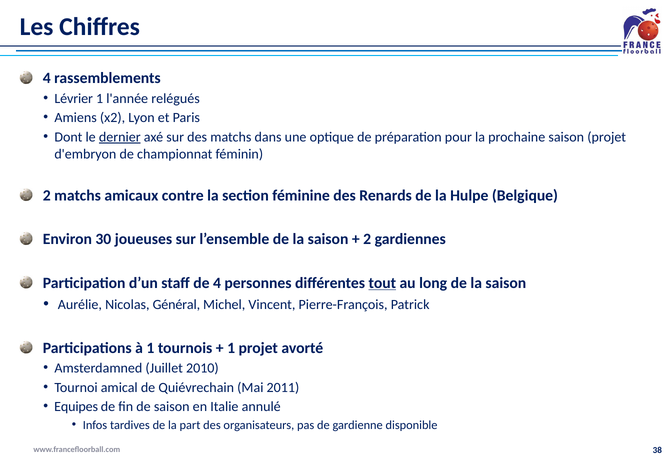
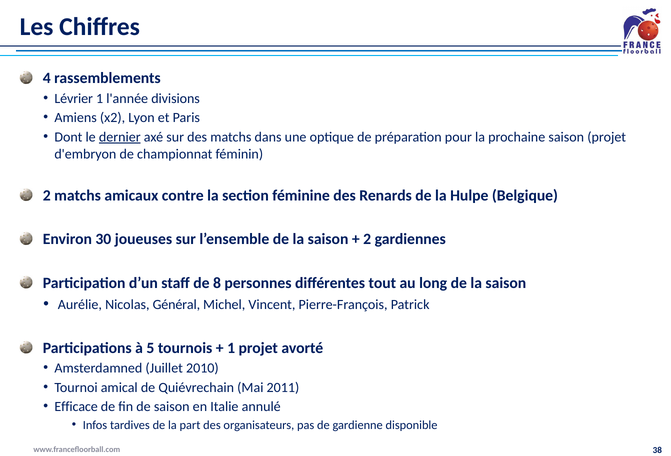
relégués: relégués -> divisions
de 4: 4 -> 8
tout underline: present -> none
à 1: 1 -> 5
Equipes: Equipes -> Efficace
